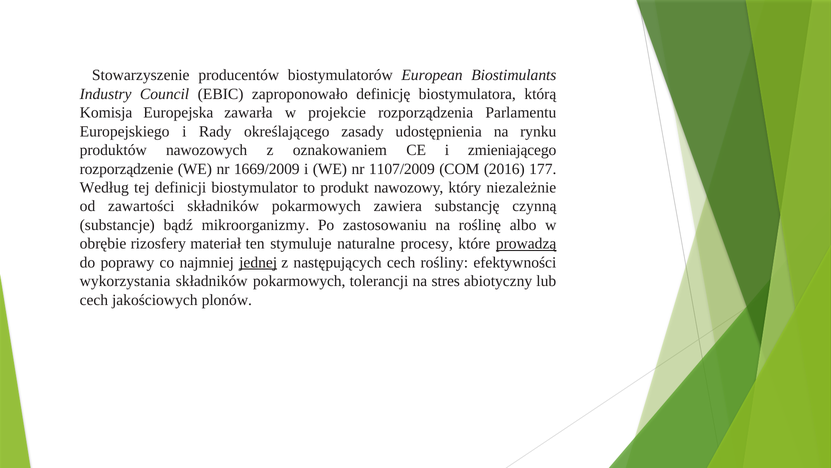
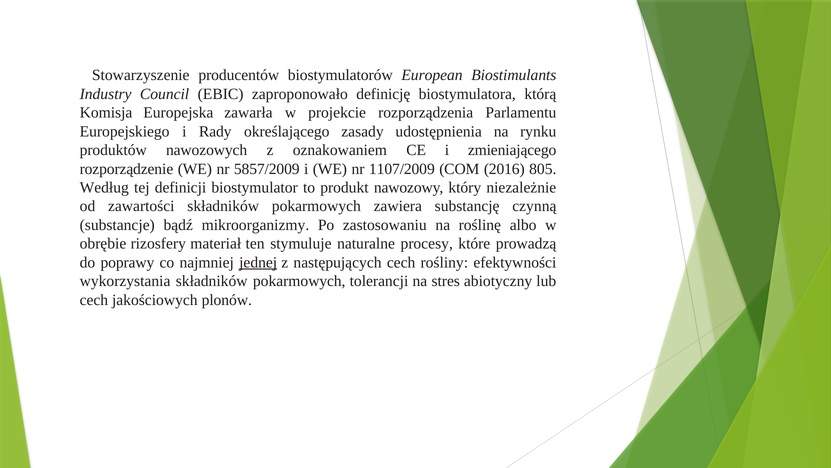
1669/2009: 1669/2009 -> 5857/2009
177: 177 -> 805
prowadzą underline: present -> none
